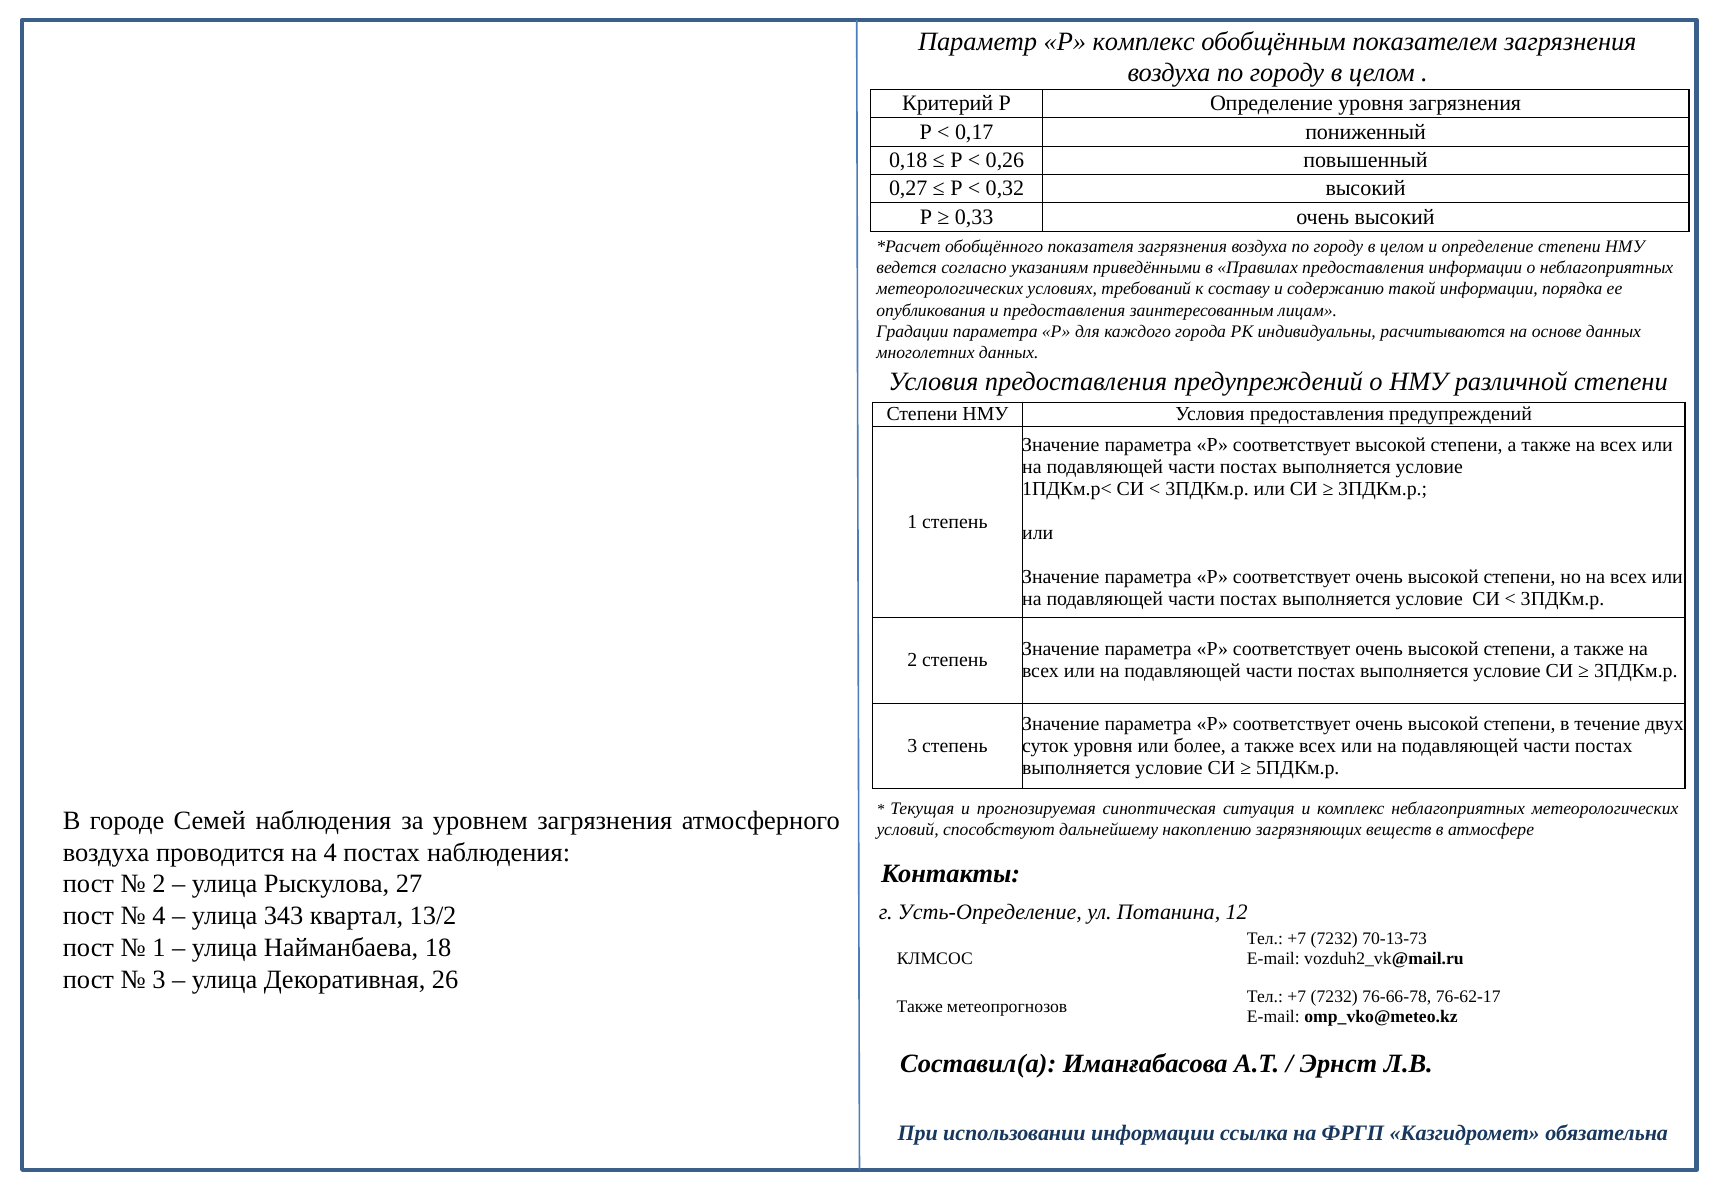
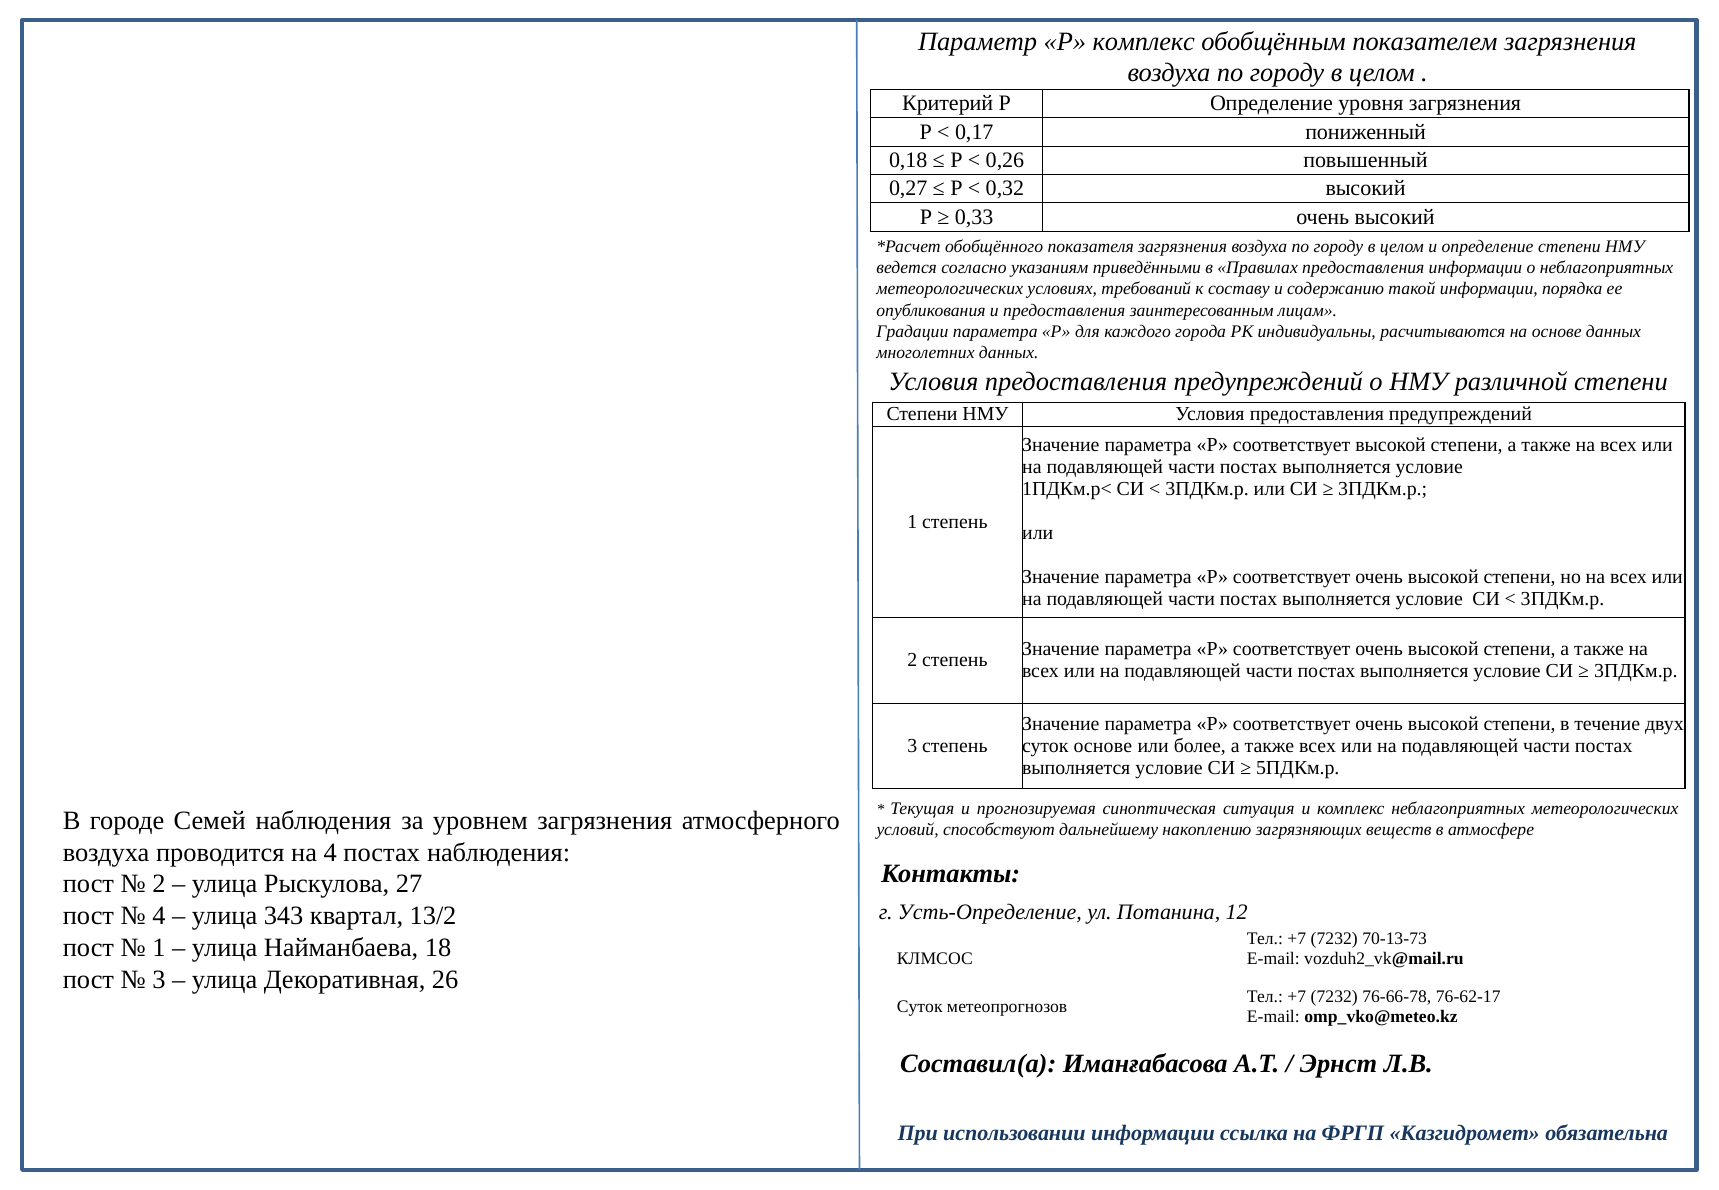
суток уровня: уровня -> основе
Также at (920, 1007): Также -> Суток
